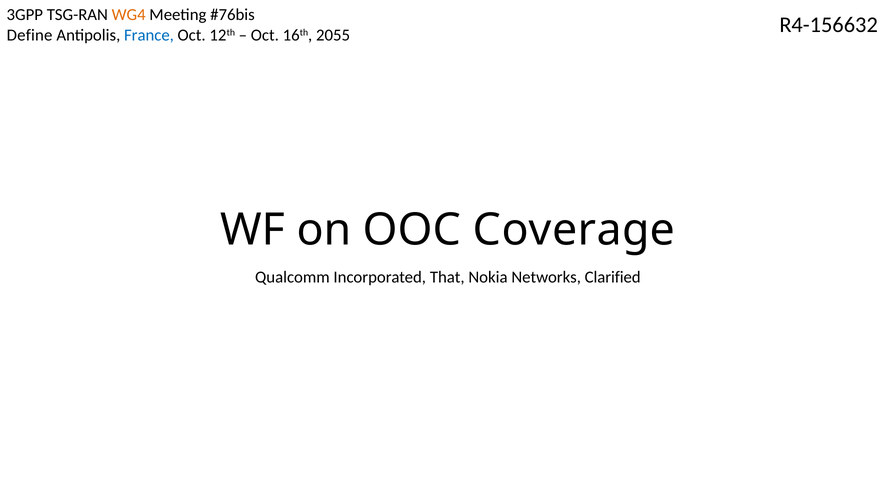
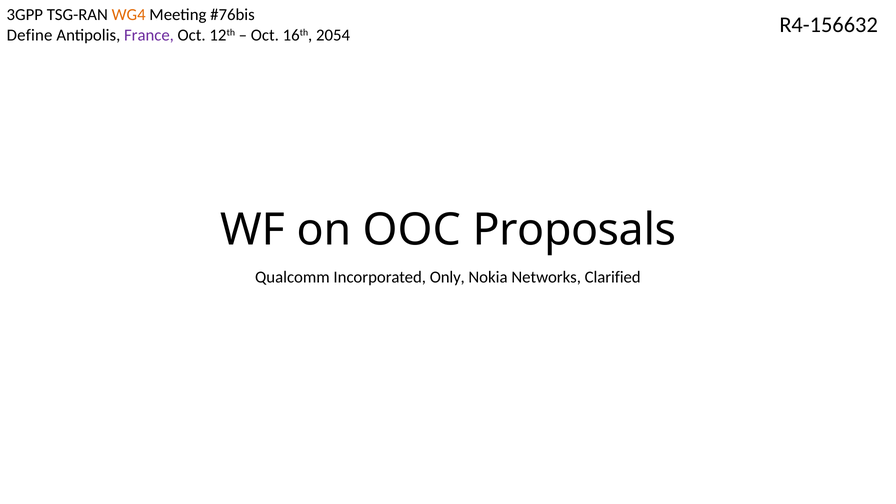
France colour: blue -> purple
2055: 2055 -> 2054
Coverage: Coverage -> Proposals
That: That -> Only
